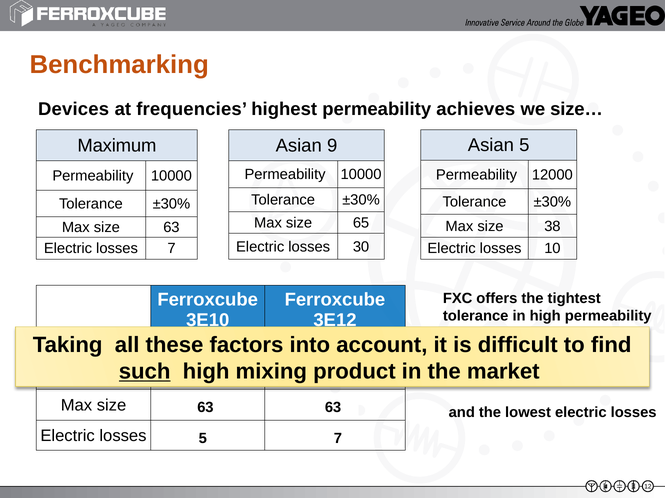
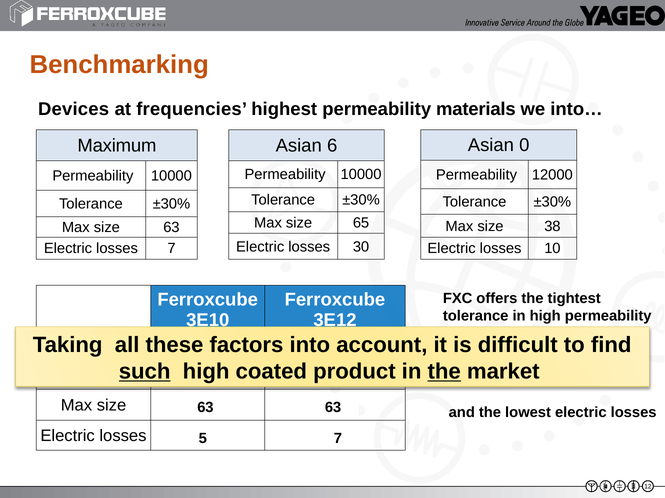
achieves: achieves -> materials
size…: size… -> into…
Asian 5: 5 -> 0
9: 9 -> 6
mixing: mixing -> coated
the at (444, 372) underline: none -> present
